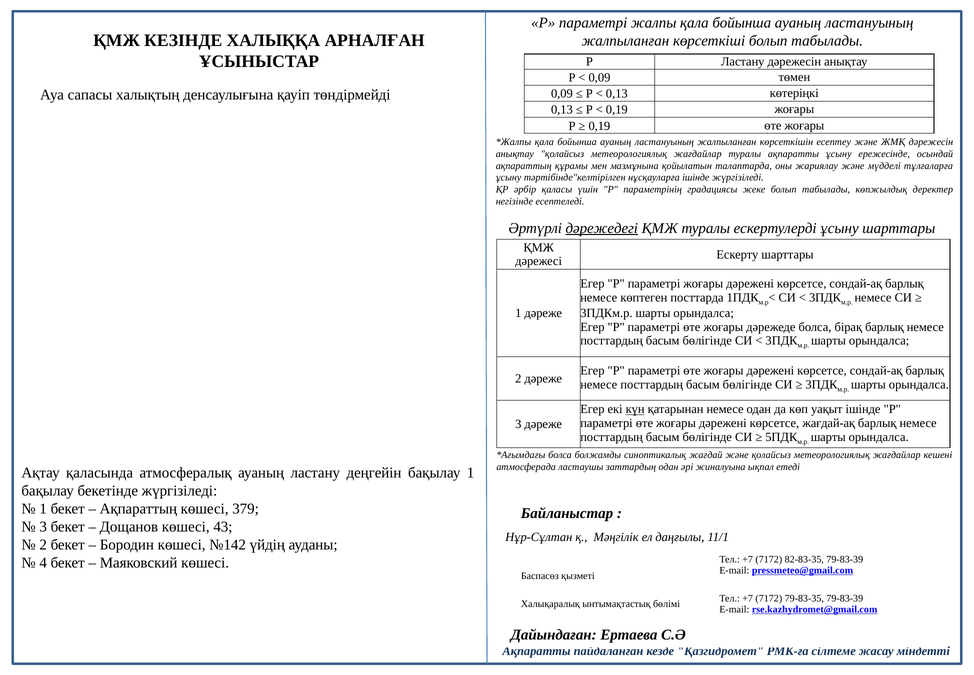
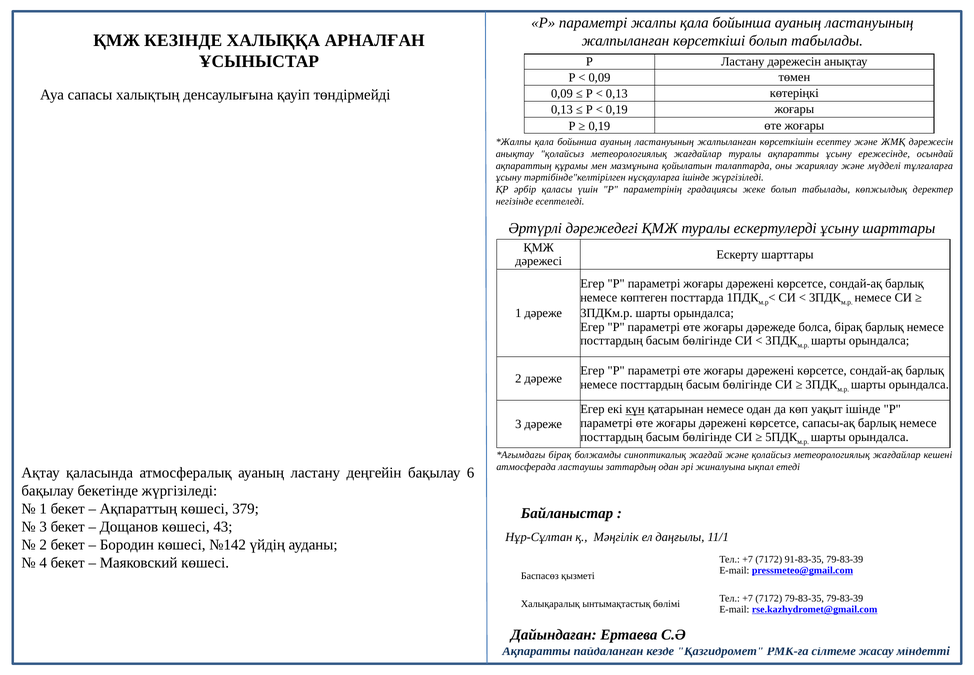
дәрежедегі underline: present -> none
жағдай-ақ: жағдай-ақ -> сапасы-ақ
болса at (560, 455): болса -> бірақ
бақылау 1: 1 -> 6
82-83-35: 82-83-35 -> 91-83-35
